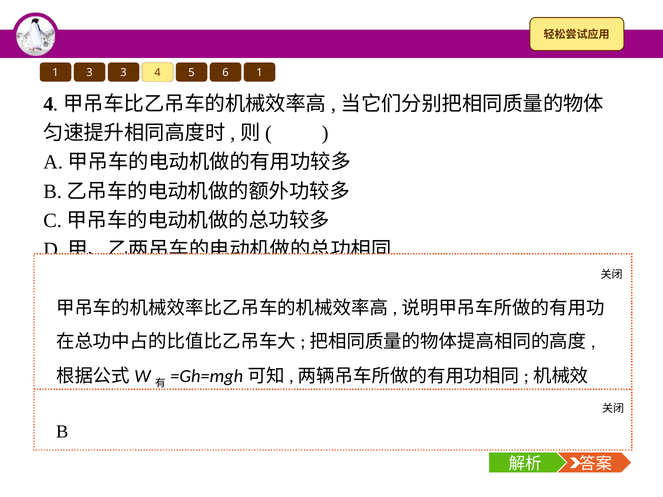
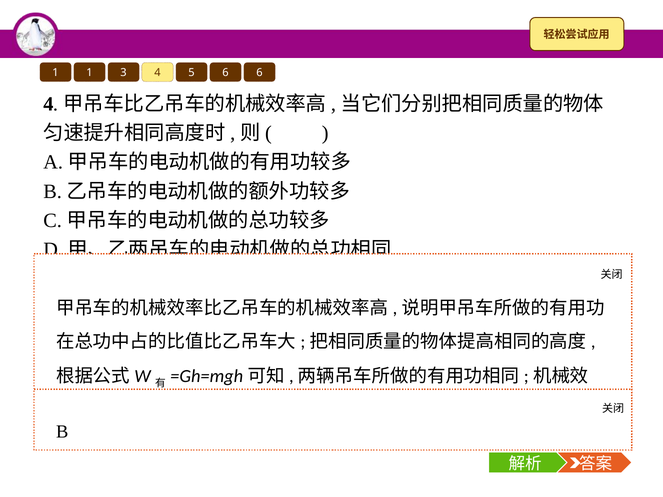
1 3: 3 -> 1
6 1: 1 -> 6
